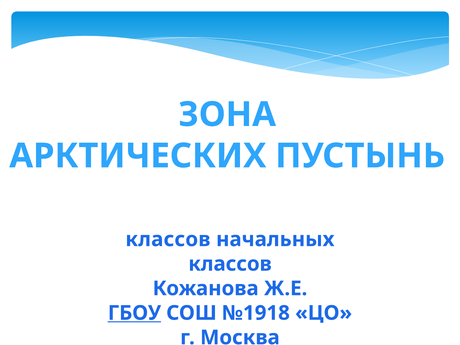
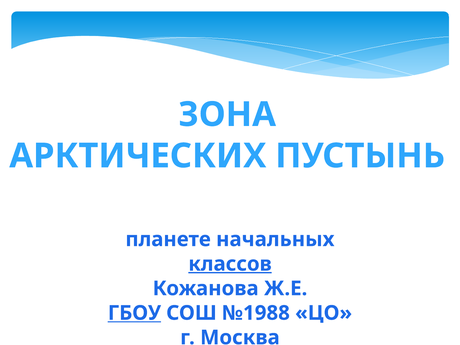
классов at (168, 239): классов -> планете
классов at (230, 264) underline: none -> present
№1918: №1918 -> №1988
